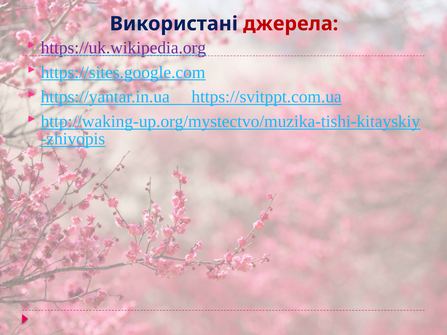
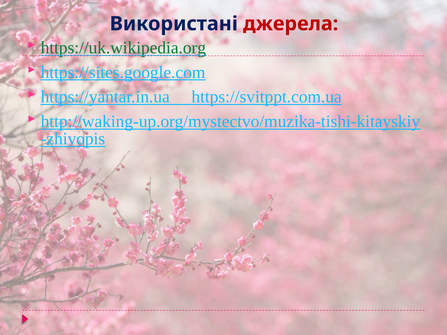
https://uk.wikipedia.org colour: purple -> green
